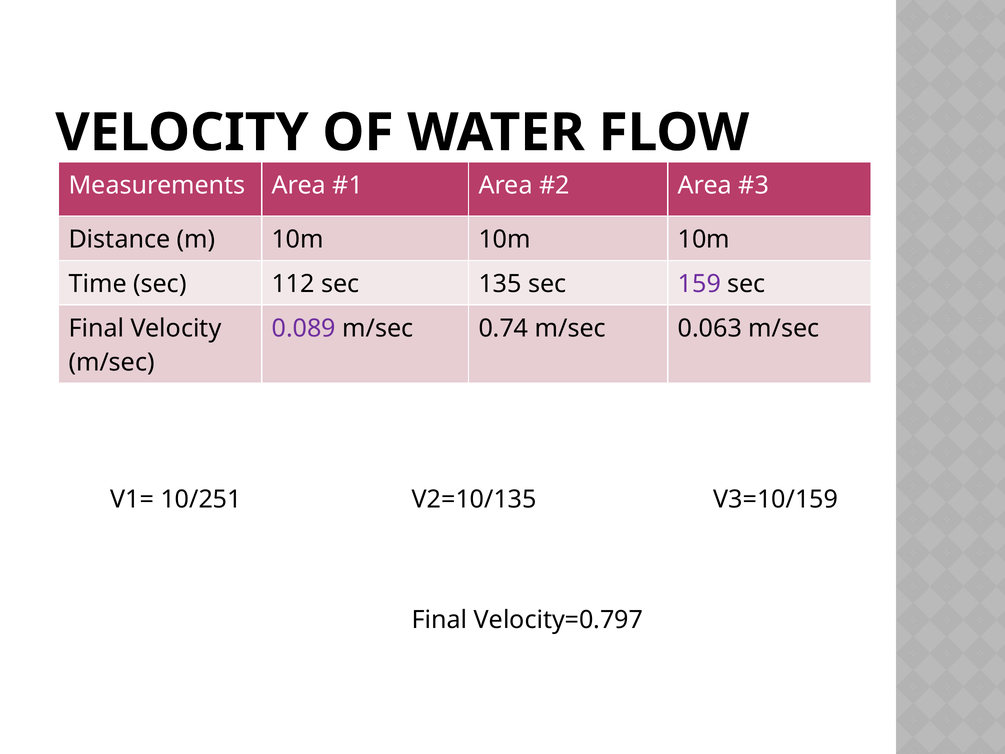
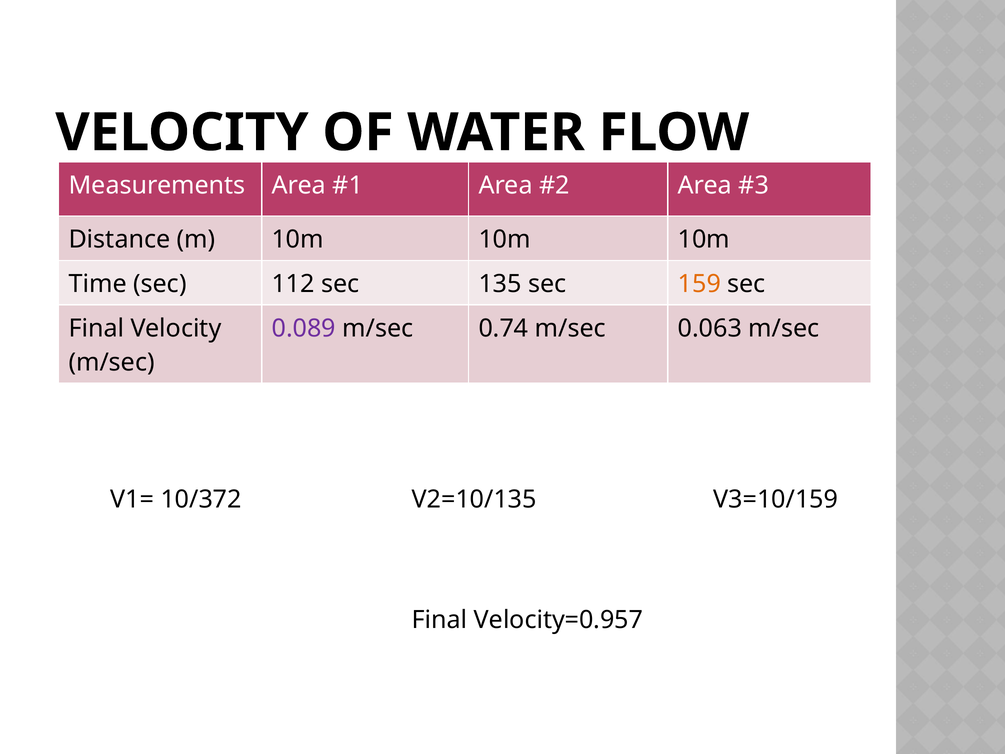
159 colour: purple -> orange
10/251: 10/251 -> 10/372
Velocity=0.797: Velocity=0.797 -> Velocity=0.957
